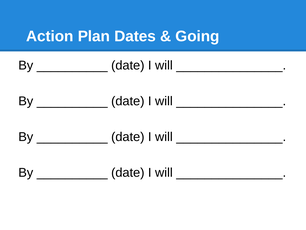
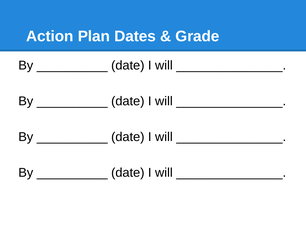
Going: Going -> Grade
